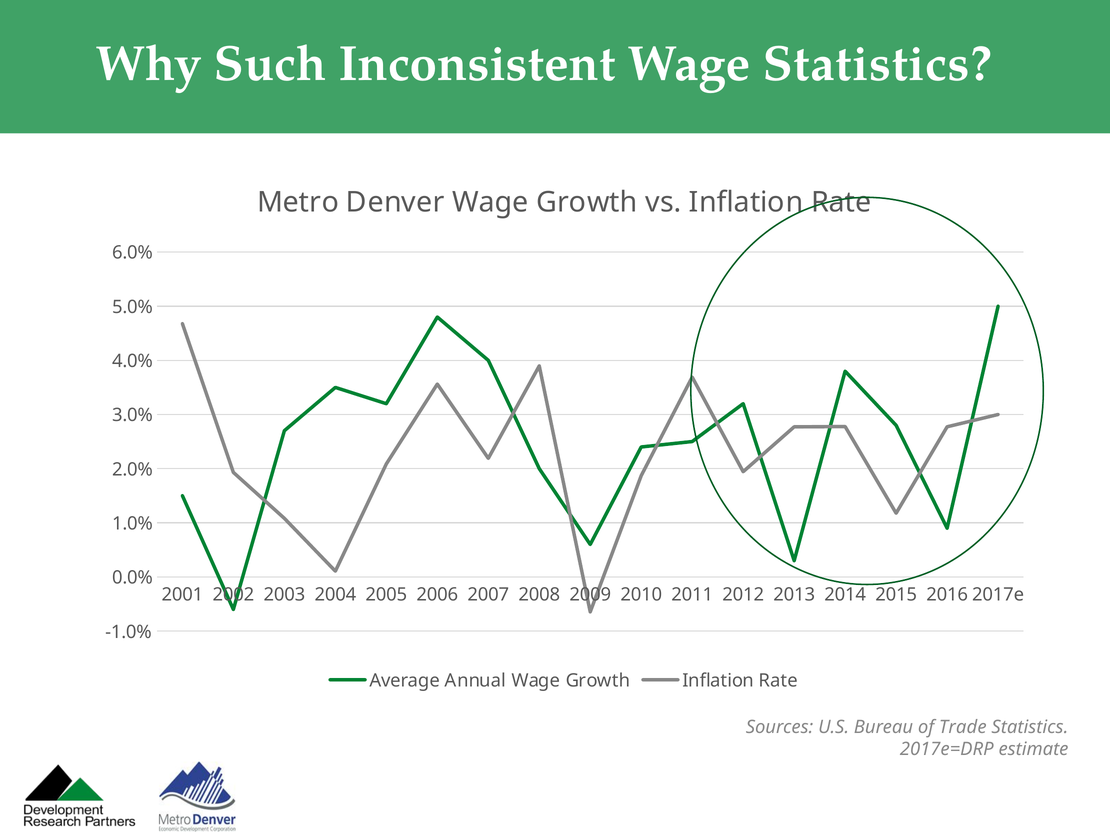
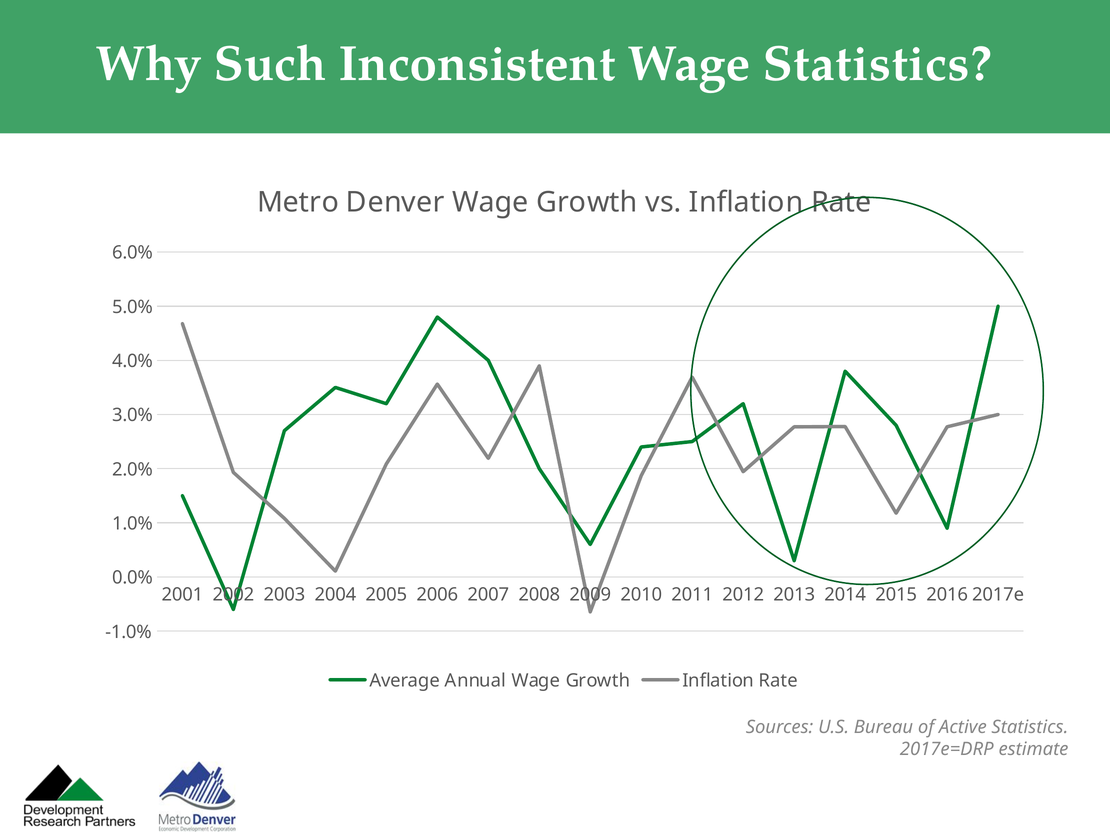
Trade: Trade -> Active
